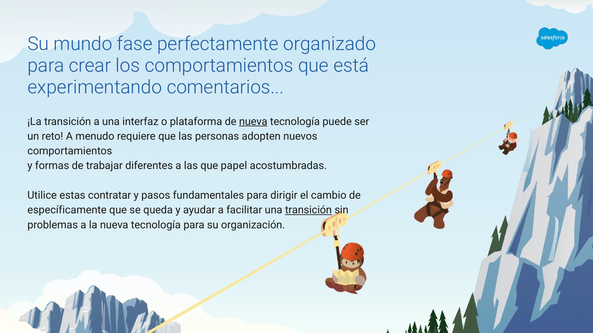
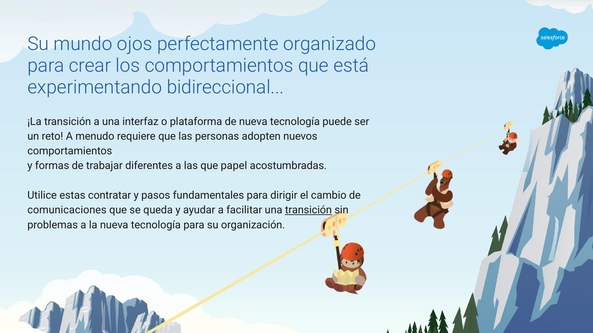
fase: fase -> ojos
comentarios: comentarios -> bidireccional
nueva at (253, 122) underline: present -> none
específicamente: específicamente -> comunicaciones
